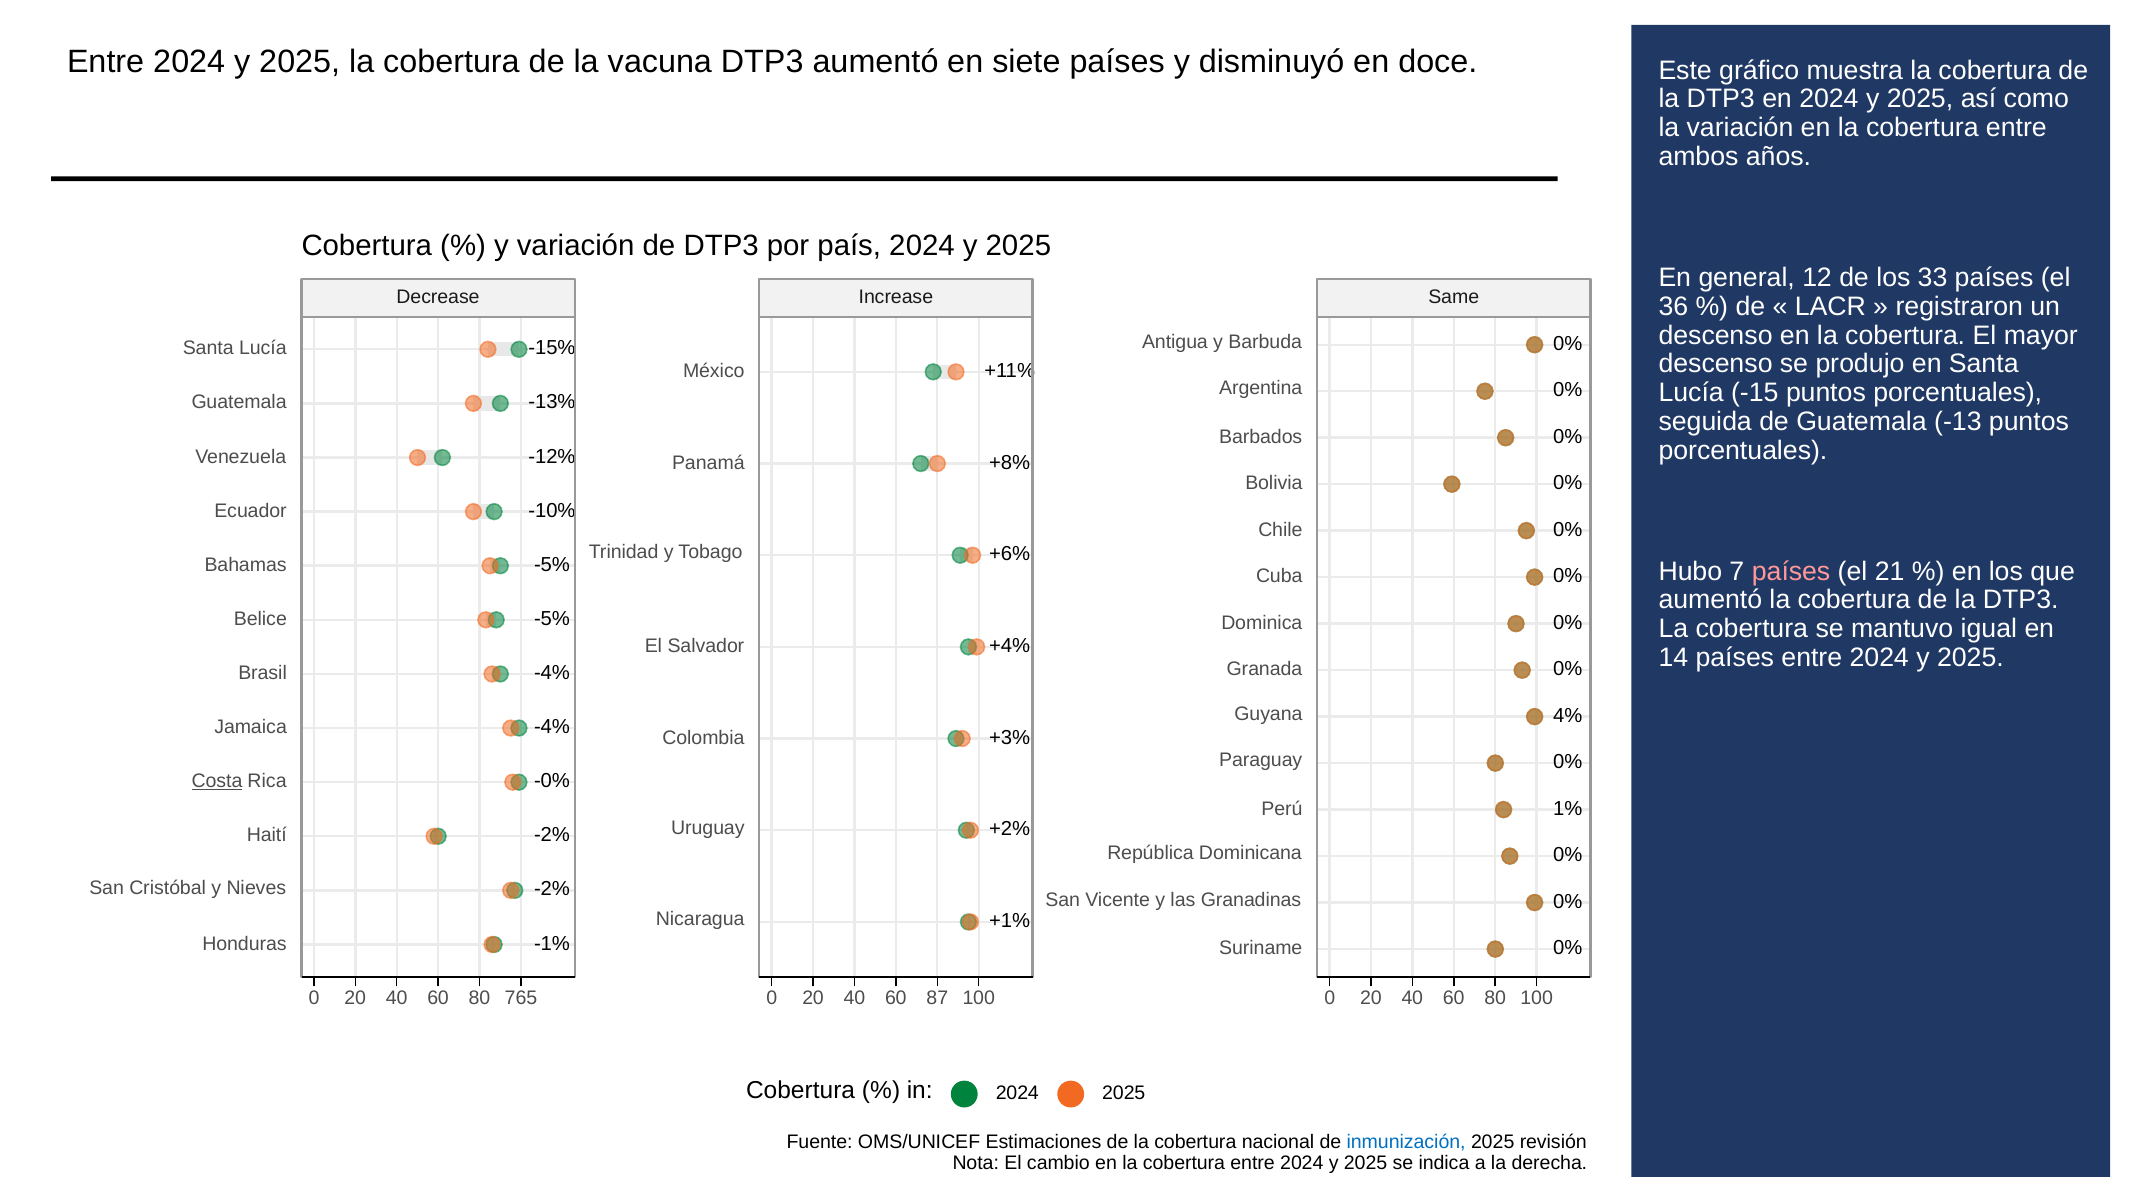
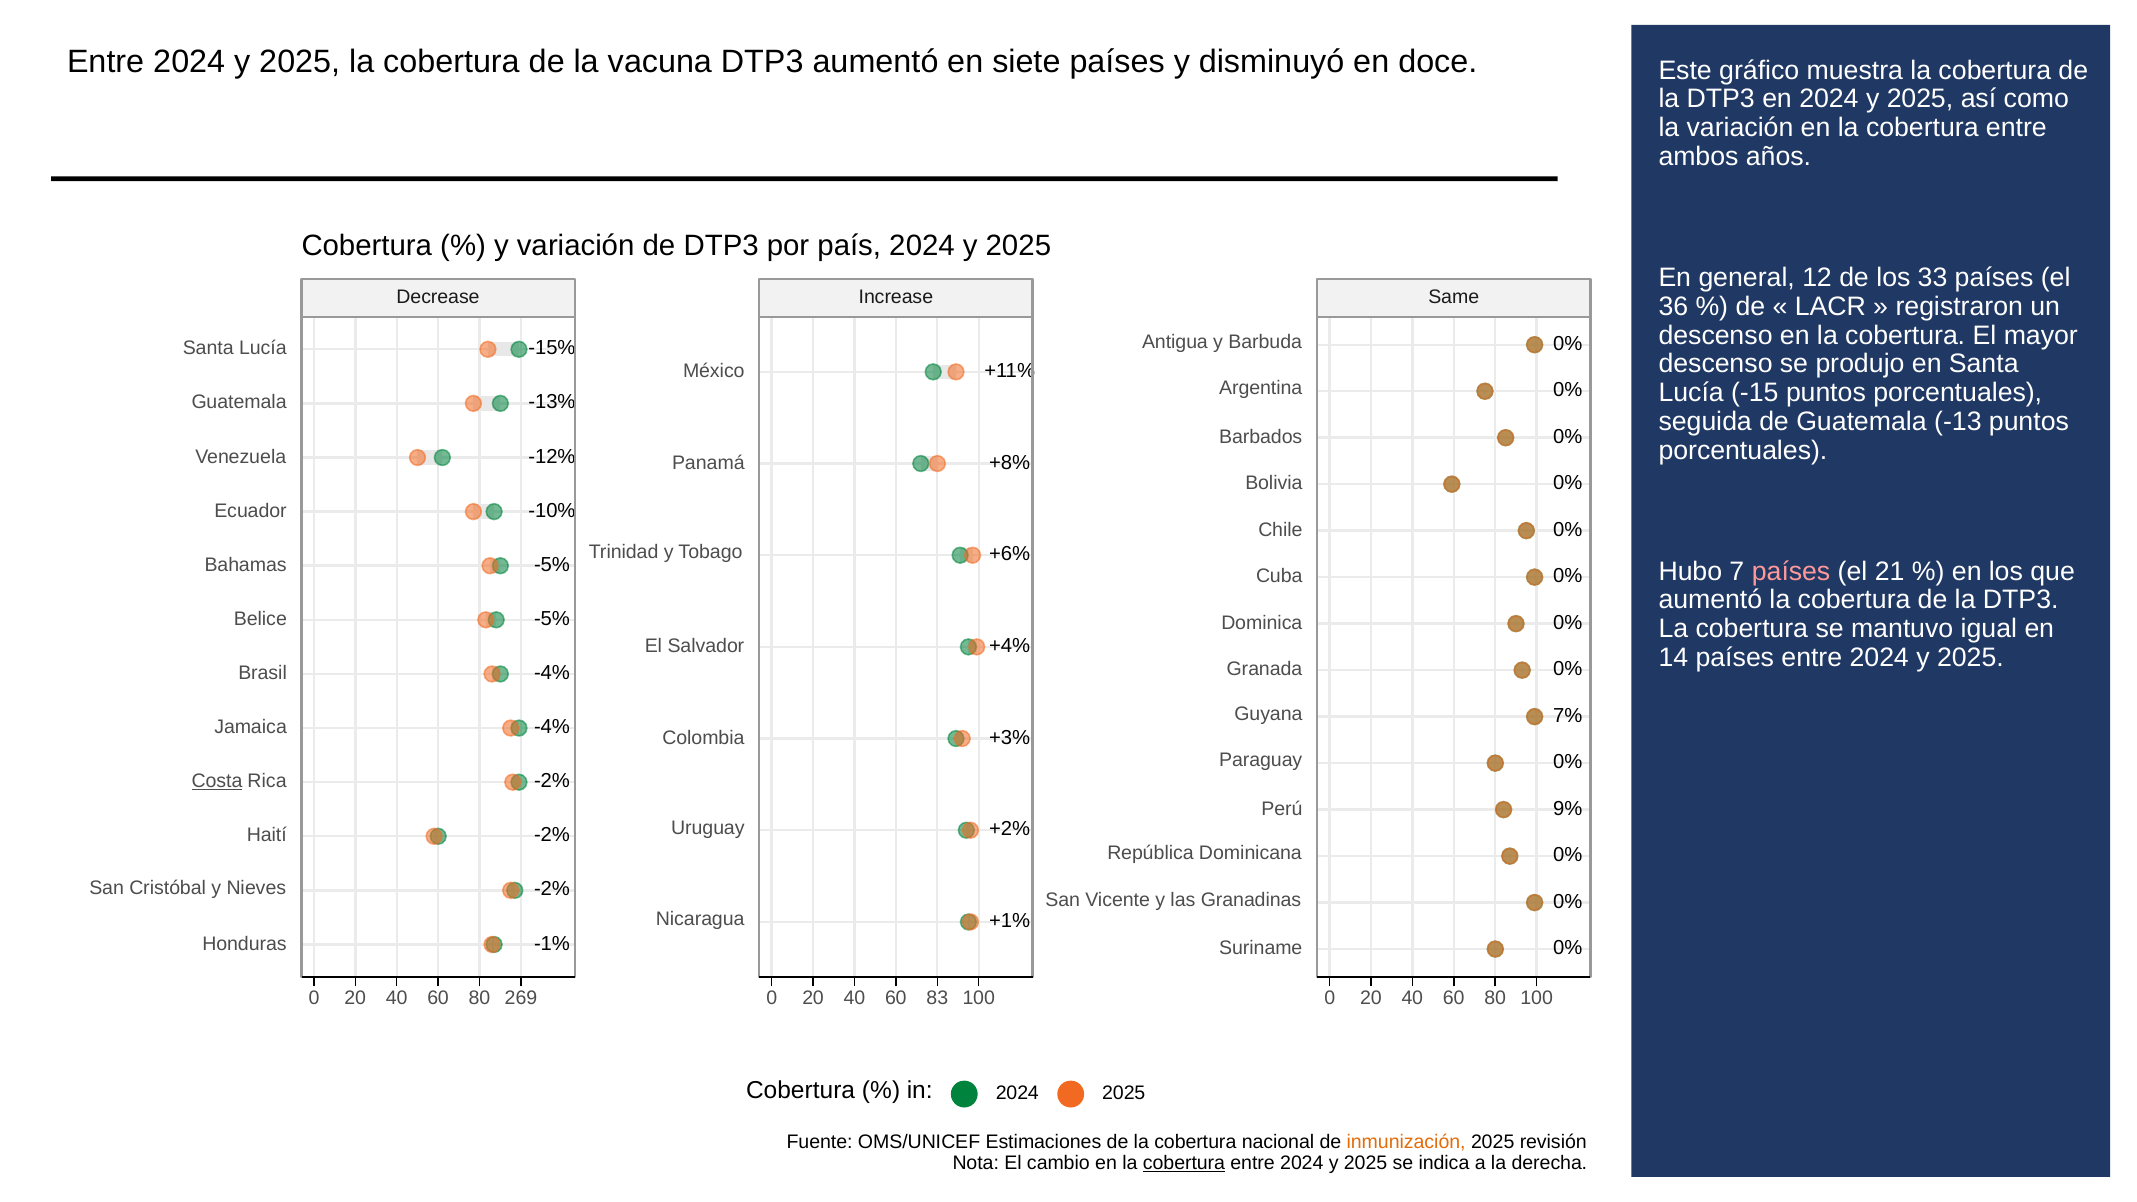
4%: 4% -> 7%
-0% at (552, 781): -0% -> -2%
1%: 1% -> 9%
765: 765 -> 269
87: 87 -> 83
inmunización colour: blue -> orange
cobertura at (1184, 1163) underline: none -> present
